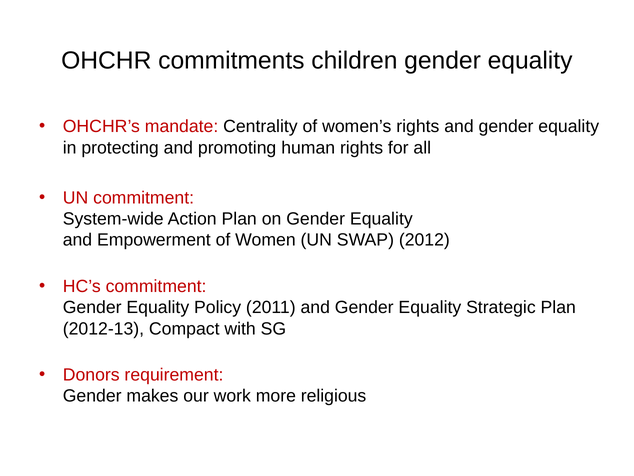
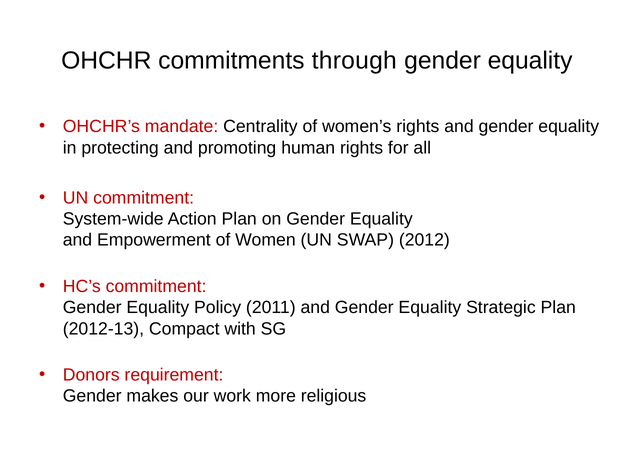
children: children -> through
